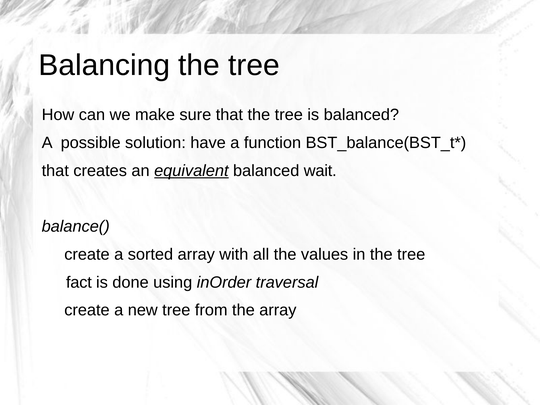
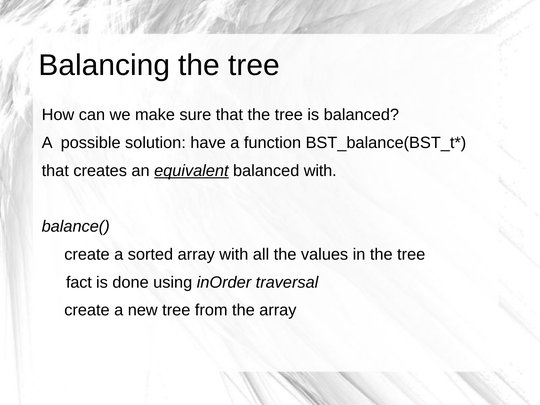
balanced wait: wait -> with
